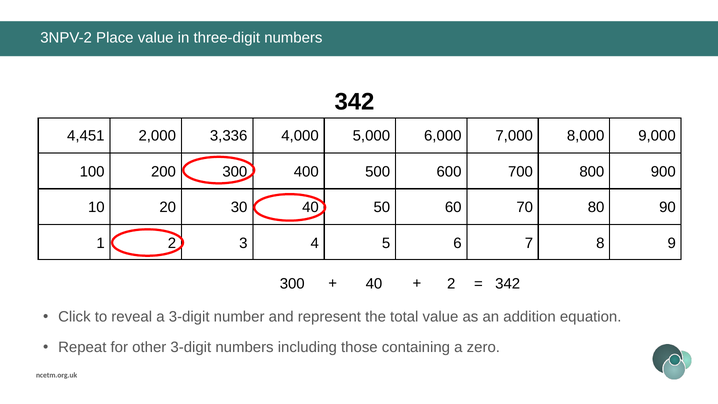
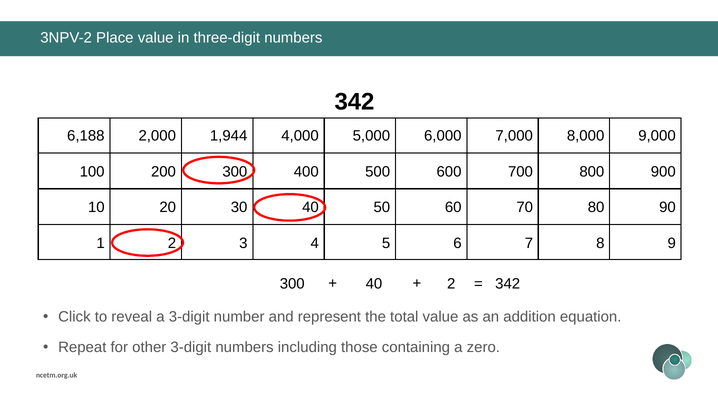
4,451: 4,451 -> 6,188
3,336: 3,336 -> 1,944
